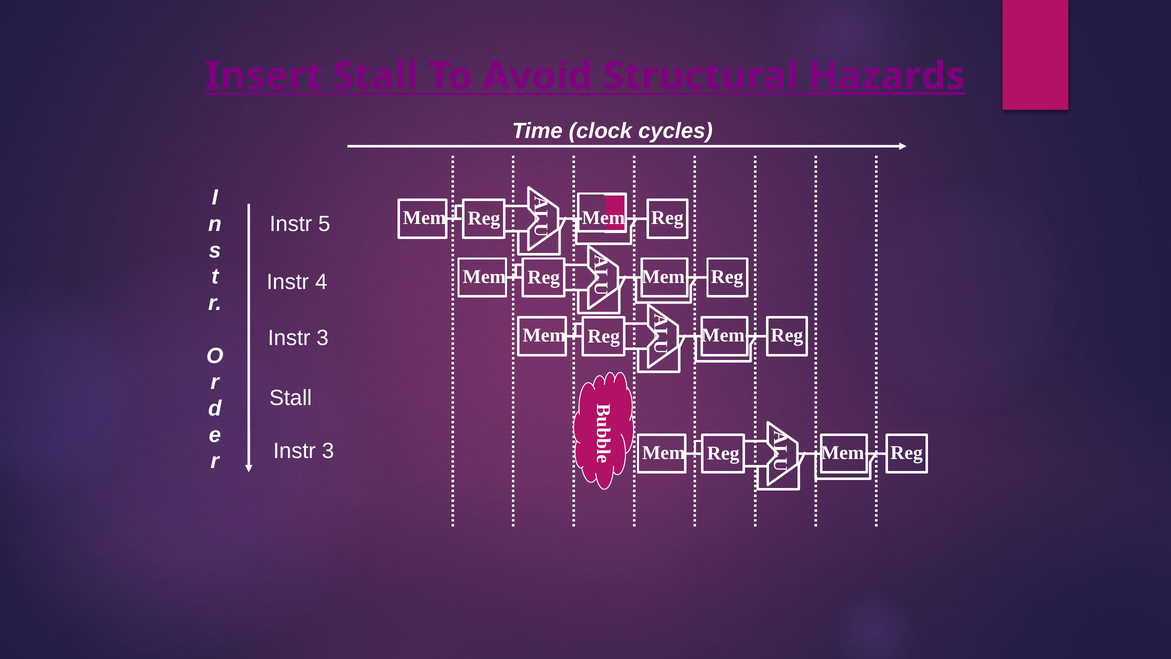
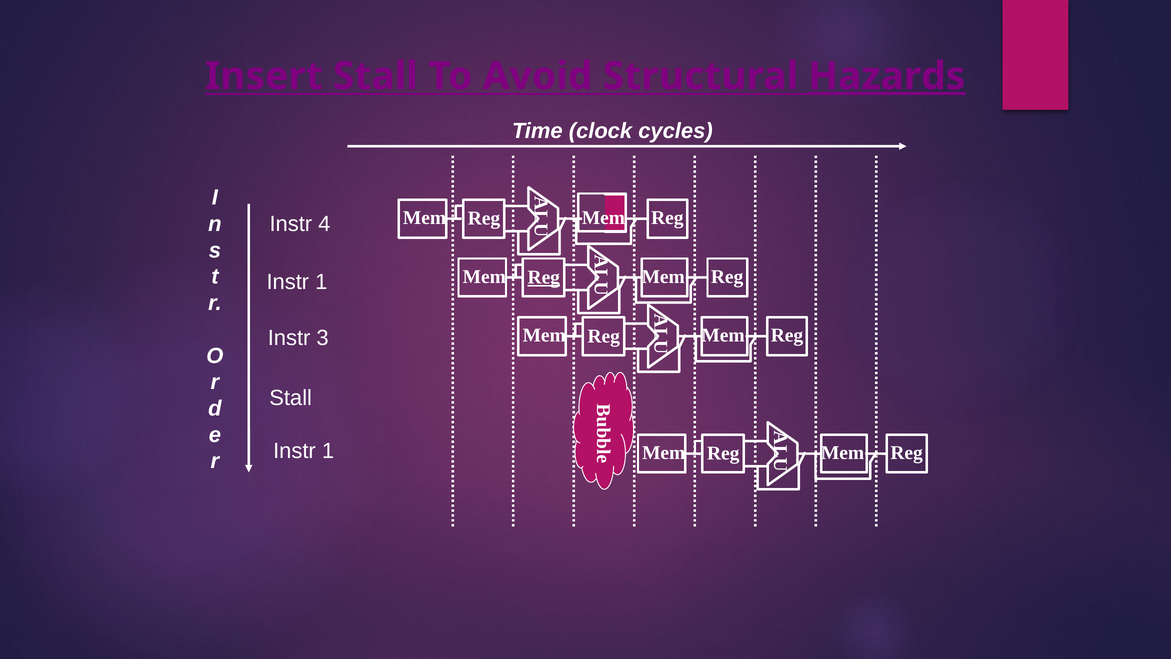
5: 5 -> 4
Reg at (544, 277) underline: none -> present
4 at (321, 282): 4 -> 1
3 at (328, 451): 3 -> 1
